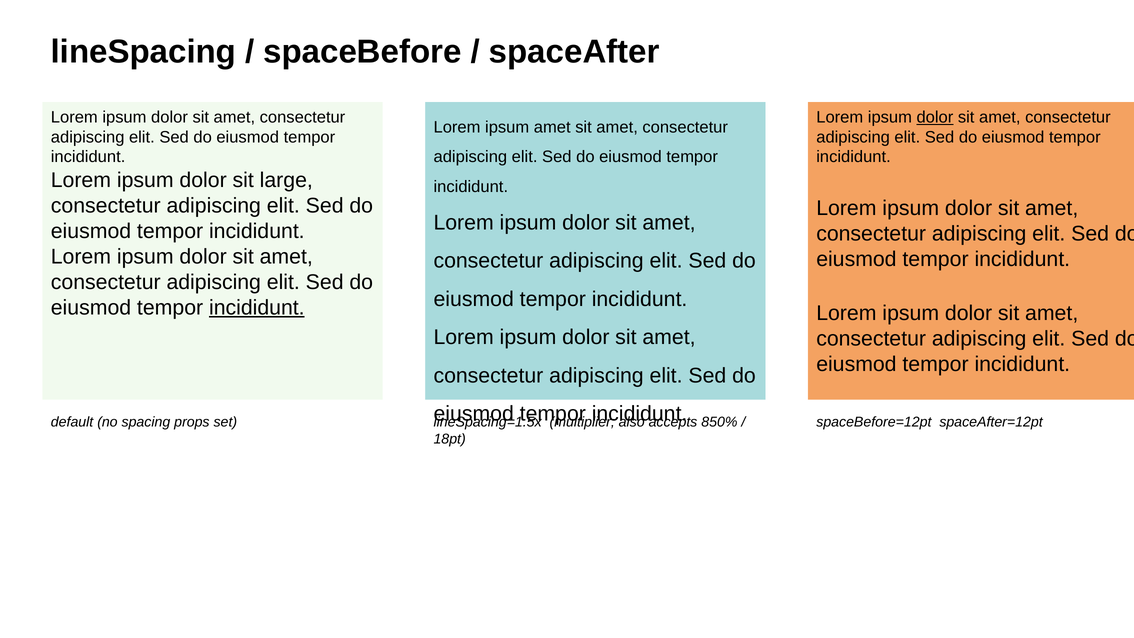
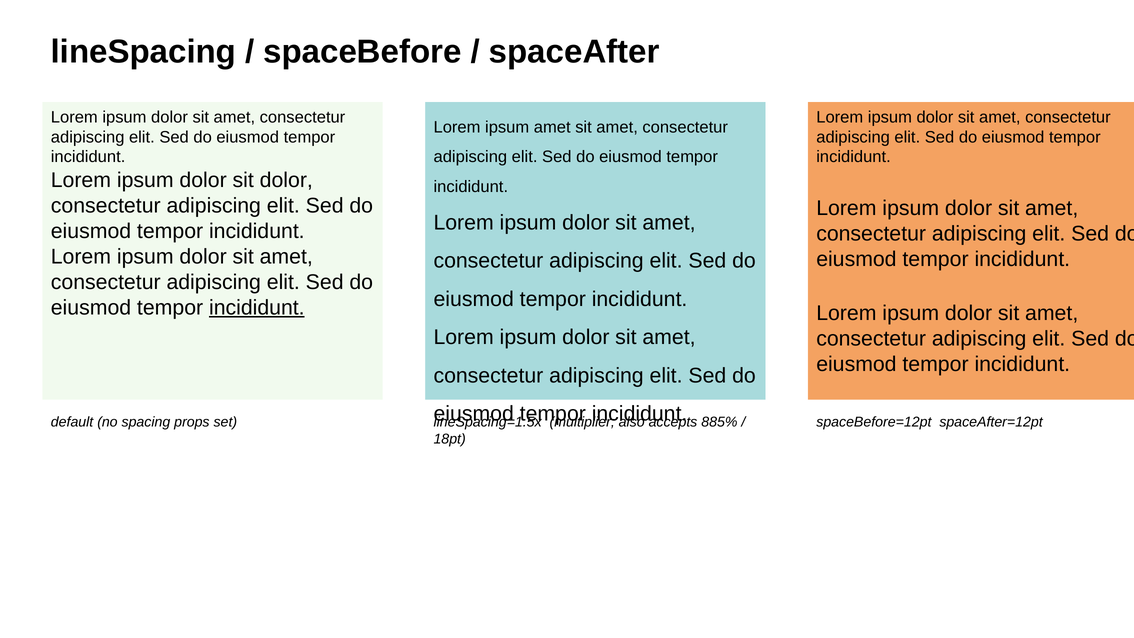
dolor at (935, 117) underline: present -> none
sit large: large -> dolor
850%: 850% -> 885%
